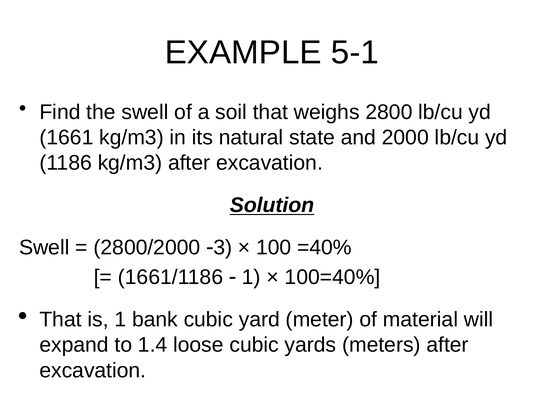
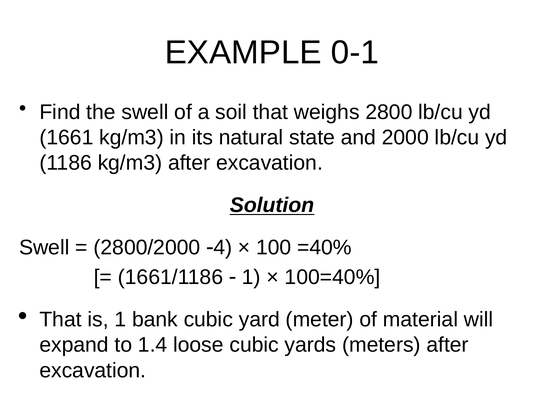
5-1: 5-1 -> 0-1
3: 3 -> 4
